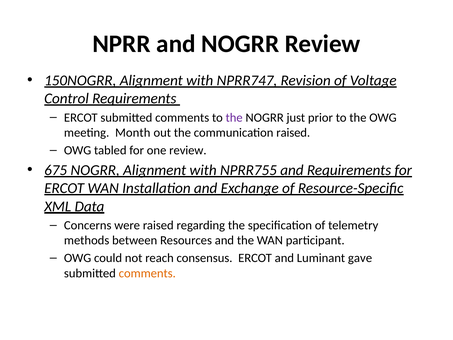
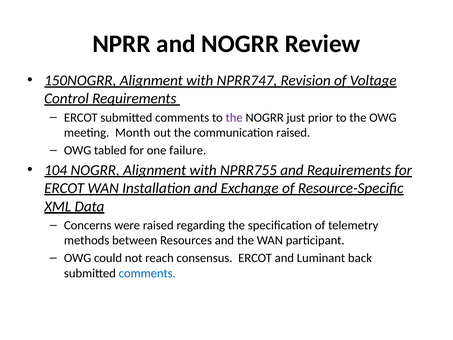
one review: review -> failure
675: 675 -> 104
gave: gave -> back
comments at (147, 273) colour: orange -> blue
